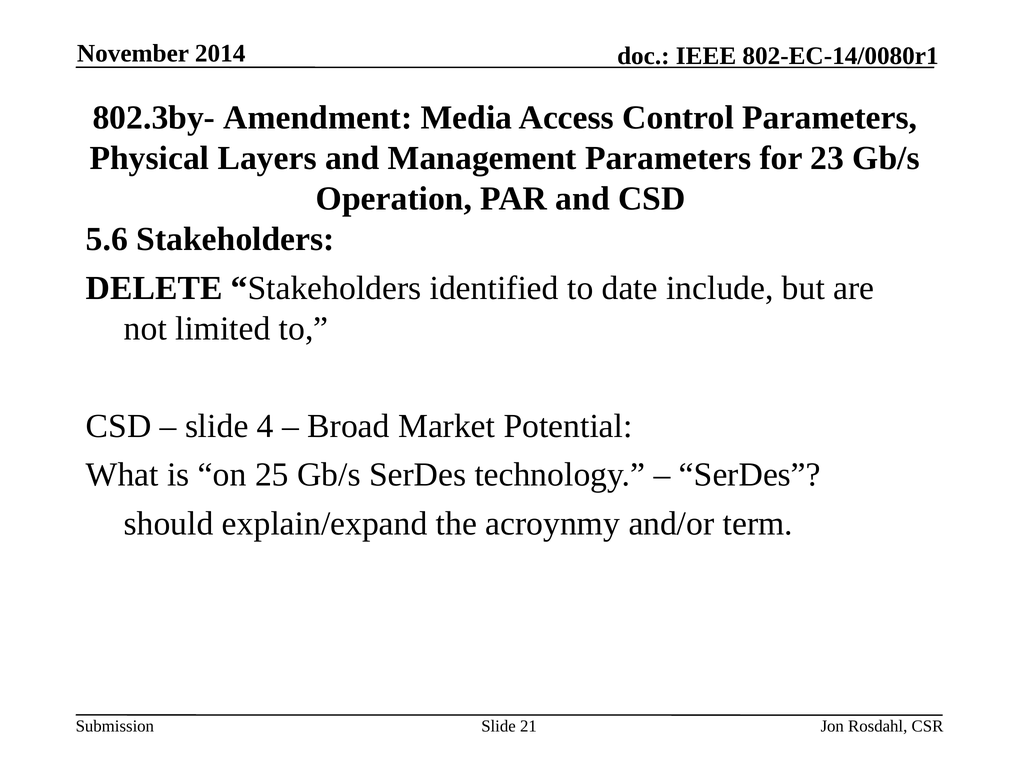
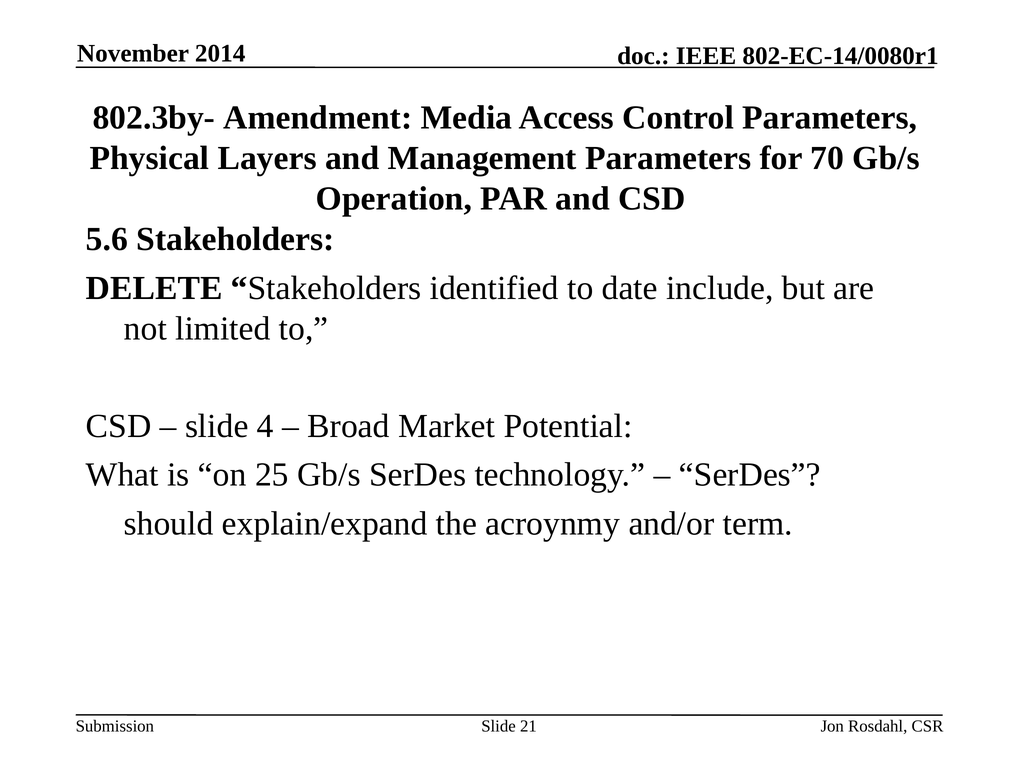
23: 23 -> 70
